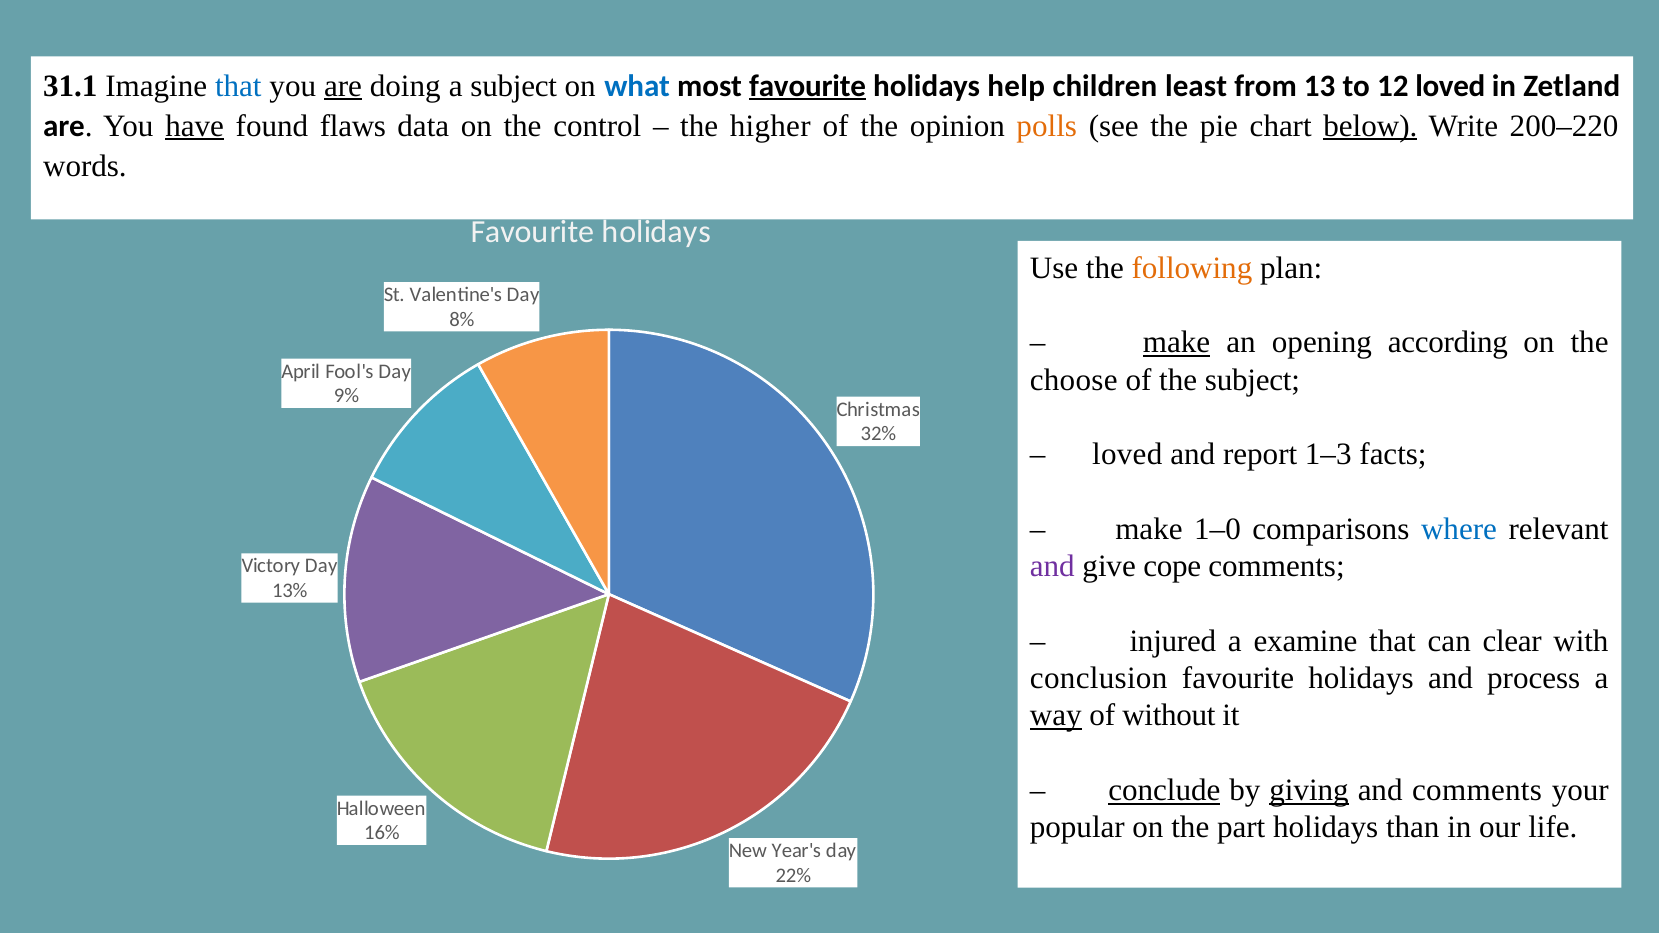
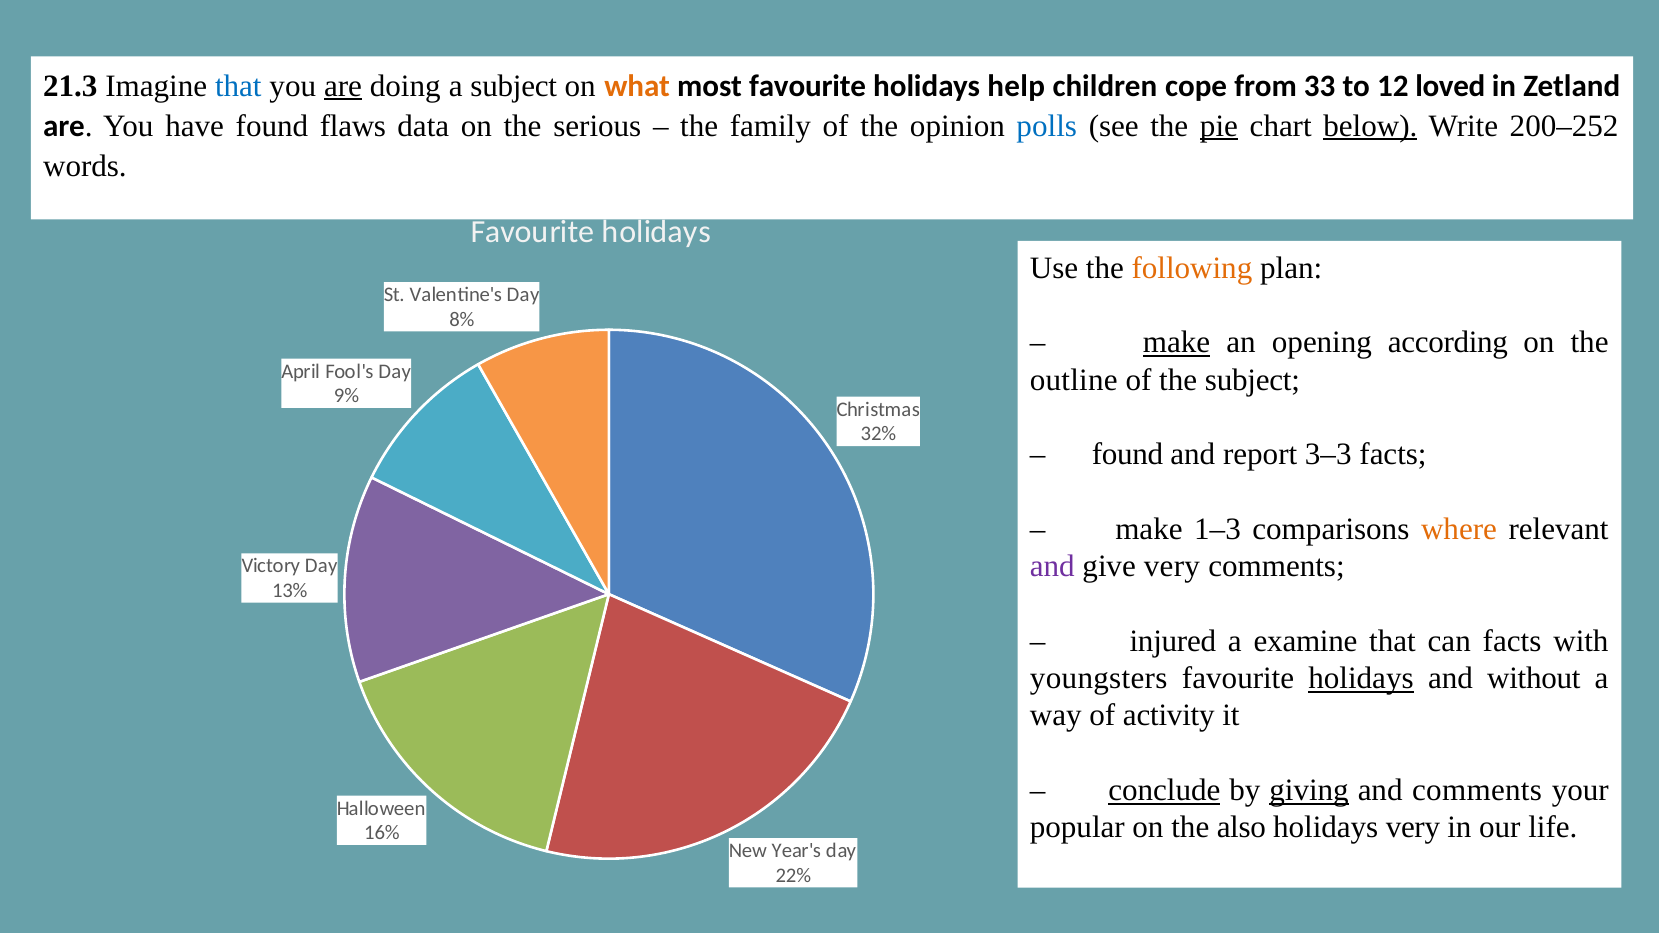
31.1: 31.1 -> 21.3
what colour: blue -> orange
favourite at (808, 86) underline: present -> none
least: least -> cope
13: 13 -> 33
have underline: present -> none
control: control -> serious
higher: higher -> family
polls colour: orange -> blue
pie underline: none -> present
200–220: 200–220 -> 200–252
choose: choose -> outline
loved at (1127, 455): loved -> found
1–3: 1–3 -> 3–3
1–0: 1–0 -> 1–3
where colour: blue -> orange
give cope: cope -> very
can clear: clear -> facts
conclusion: conclusion -> youngsters
holidays at (1361, 678) underline: none -> present
process: process -> without
way underline: present -> none
without: without -> activity
part: part -> also
holidays than: than -> very
